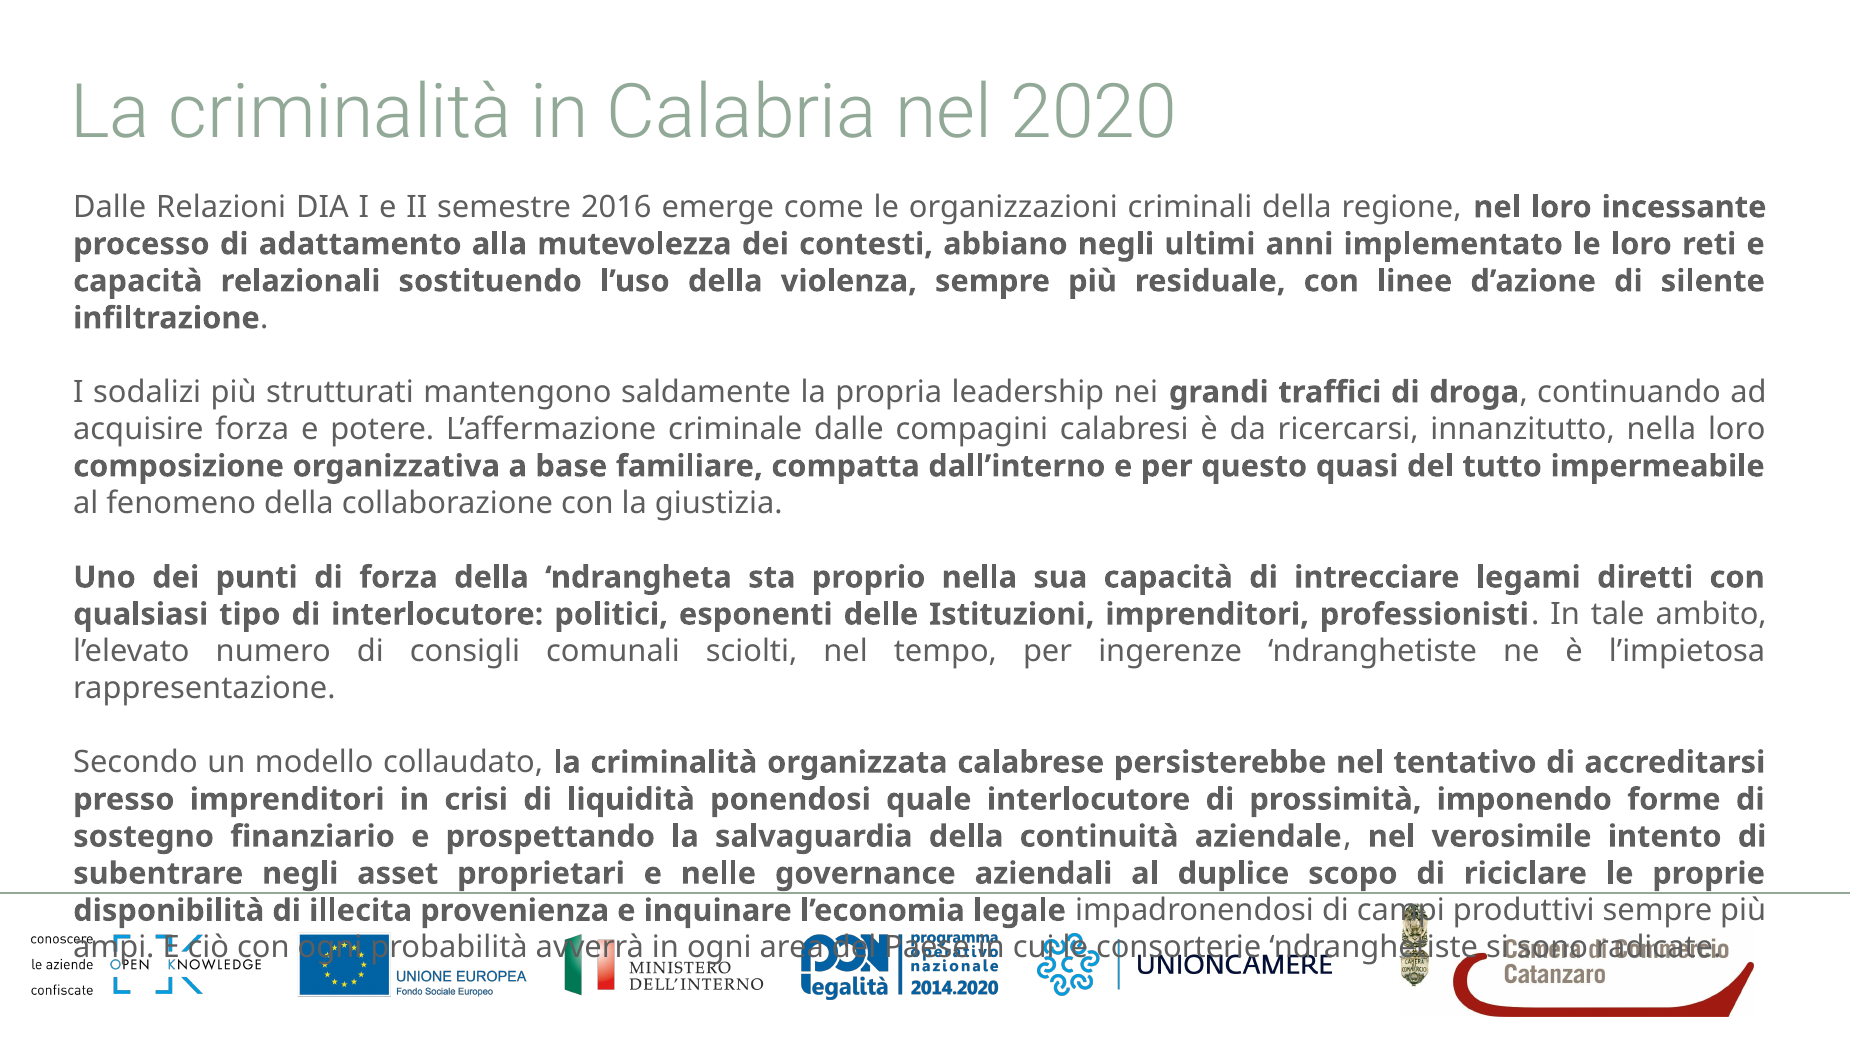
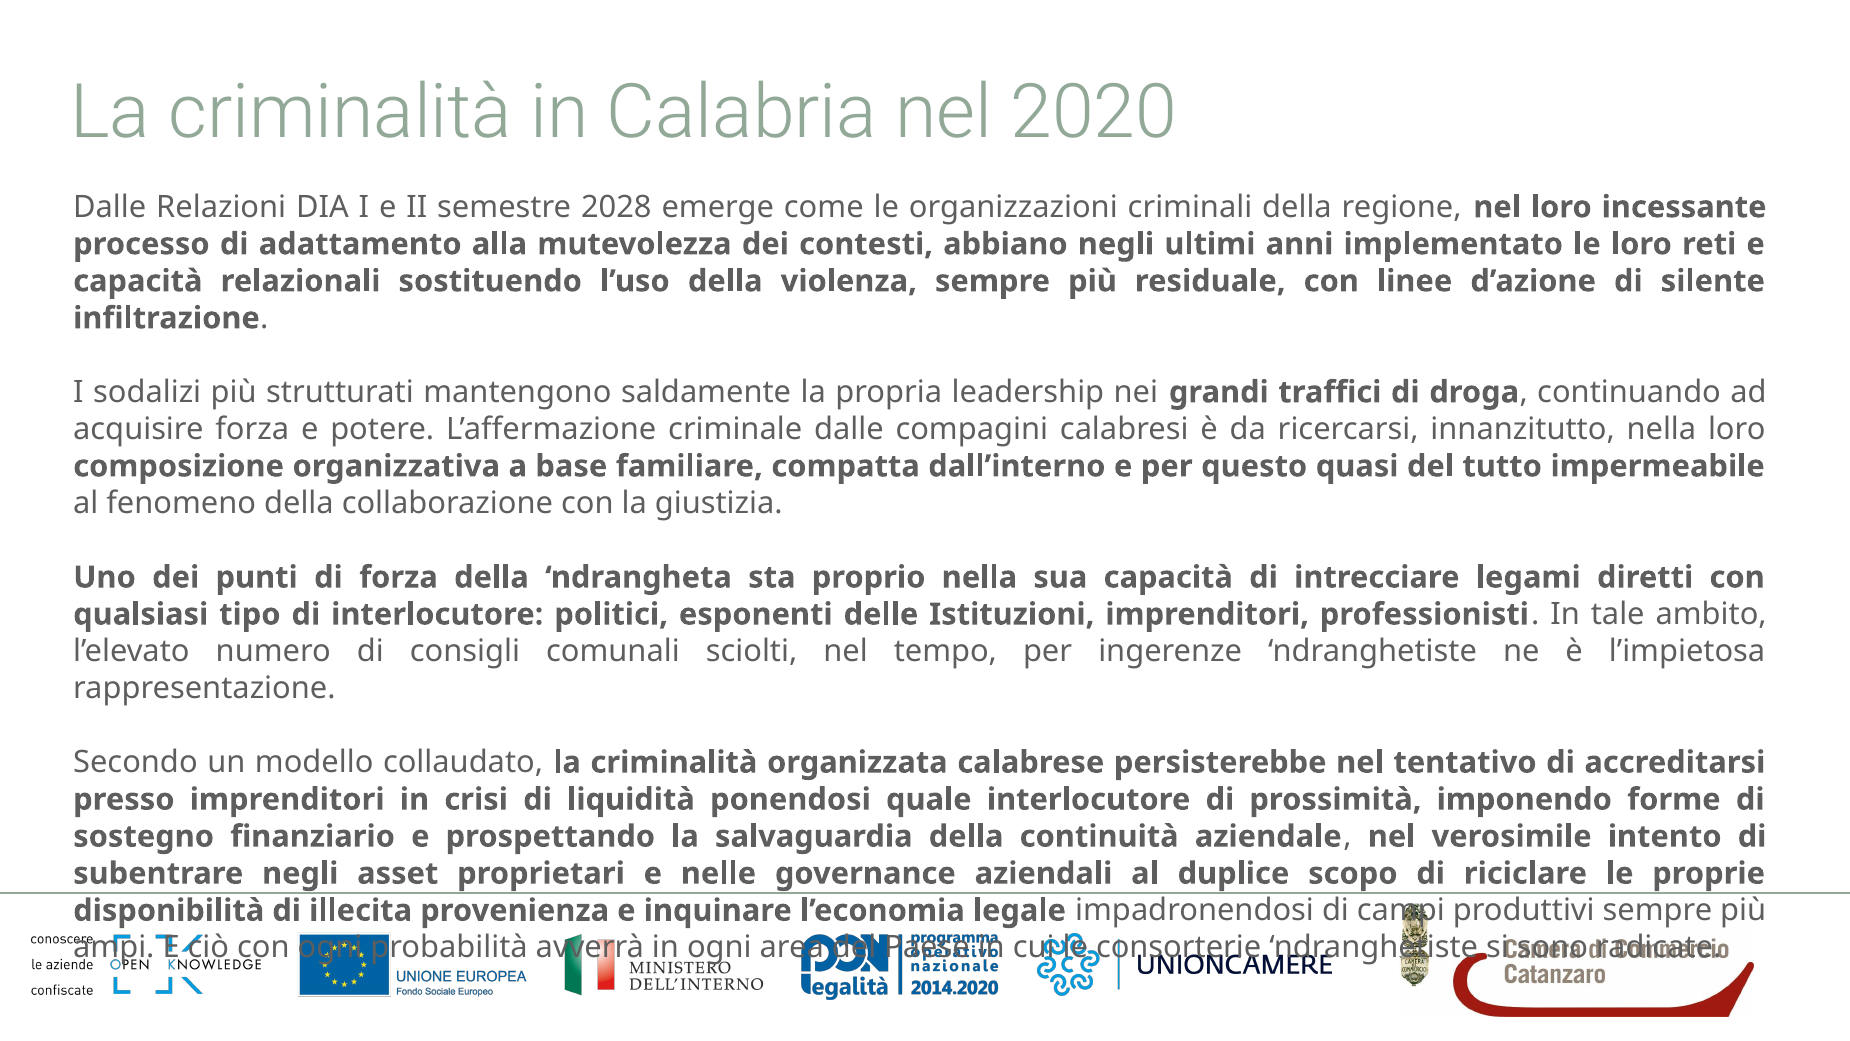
2016: 2016 -> 2028
